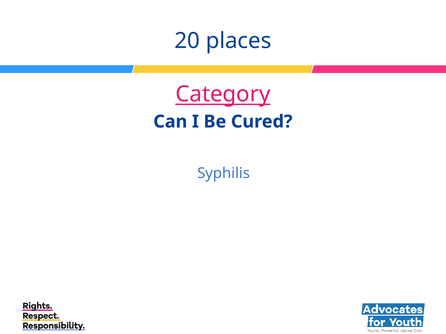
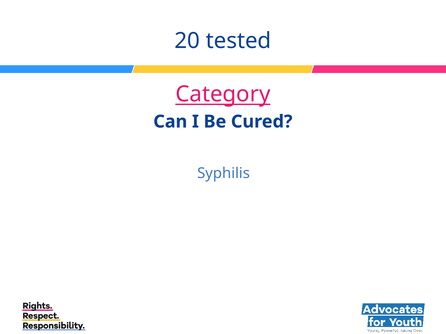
places: places -> tested
